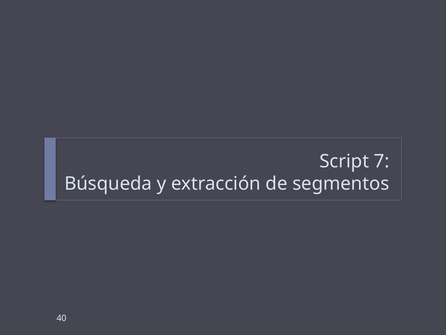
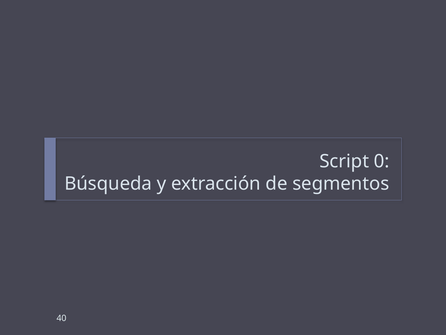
7: 7 -> 0
